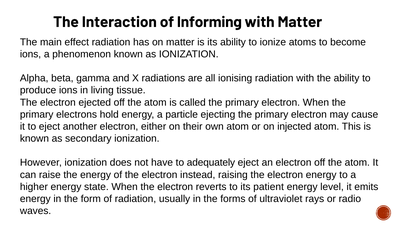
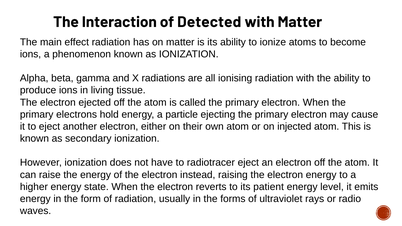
Informing: Informing -> Detected
adequately: adequately -> radiotracer
